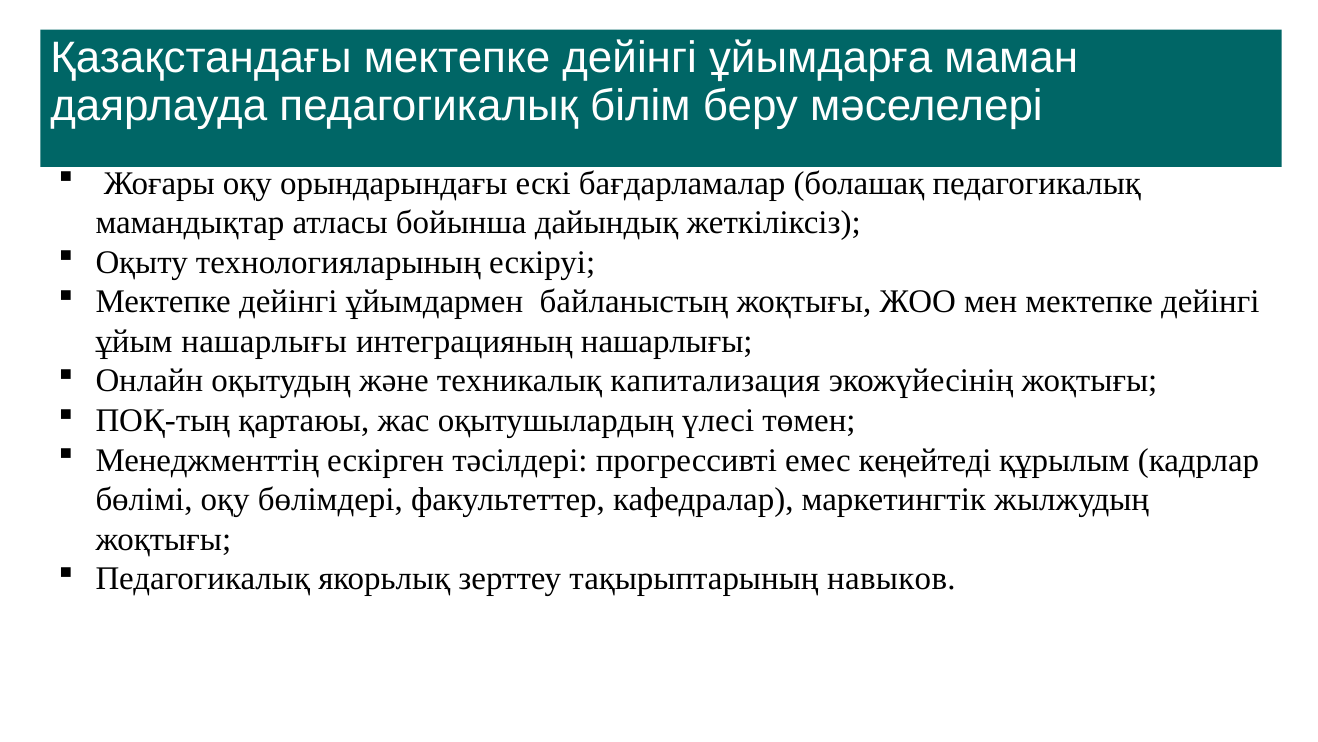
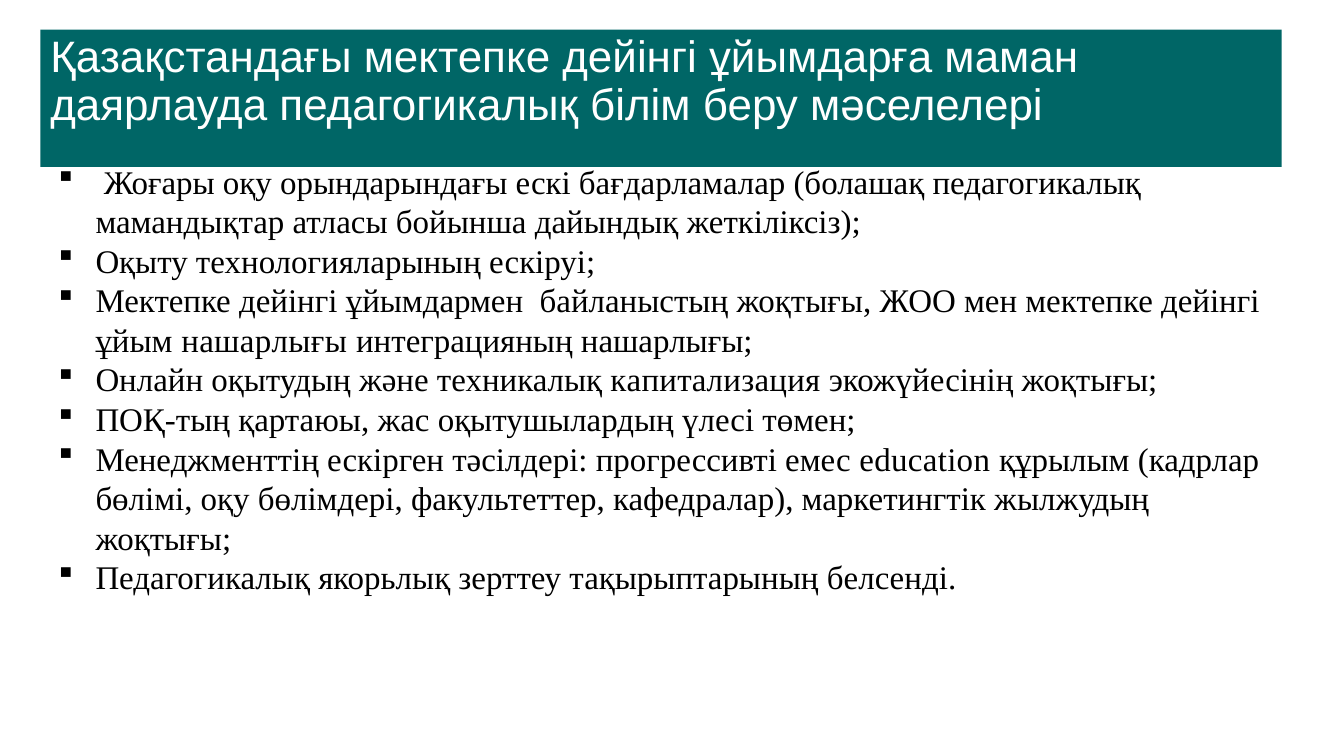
кеңейтеді: кеңейтеді -> education
навыков: навыков -> белсенді
